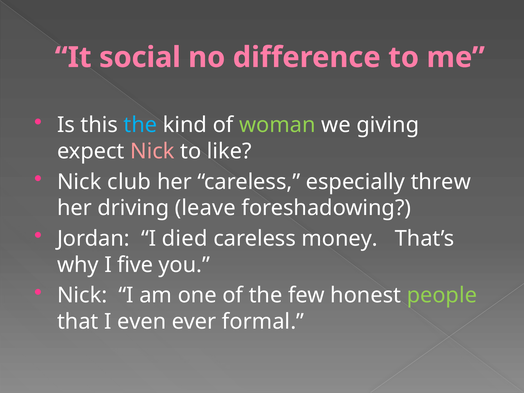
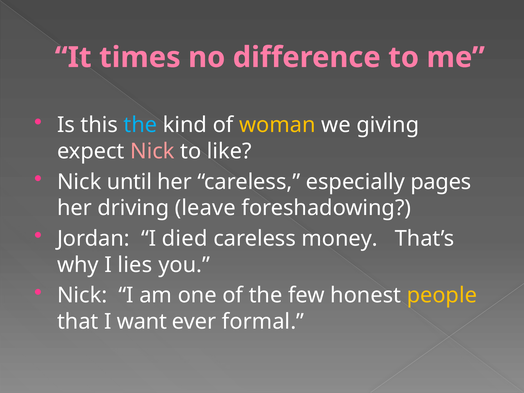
social: social -> times
woman colour: light green -> yellow
club: club -> until
threw: threw -> pages
five: five -> lies
people colour: light green -> yellow
even: even -> want
